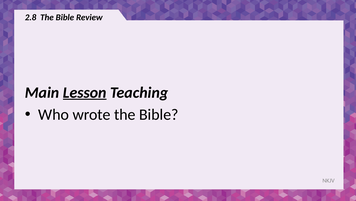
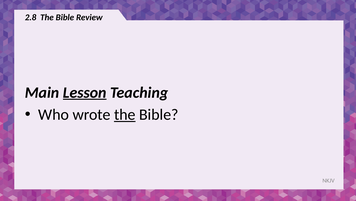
the at (125, 115) underline: none -> present
